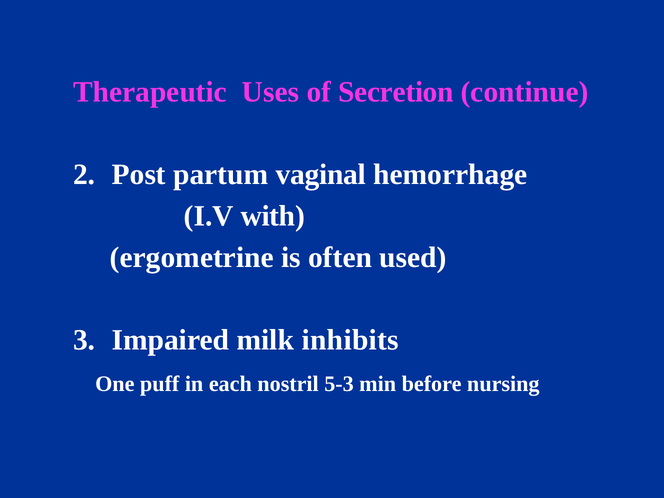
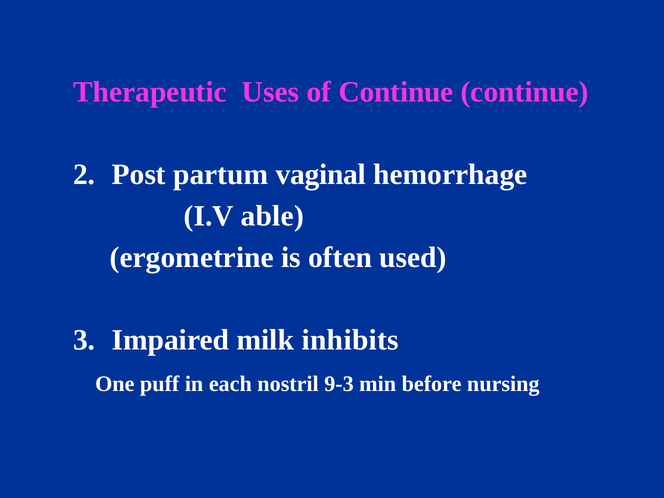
of Secretion: Secretion -> Continue
with: with -> able
5-3: 5-3 -> 9-3
